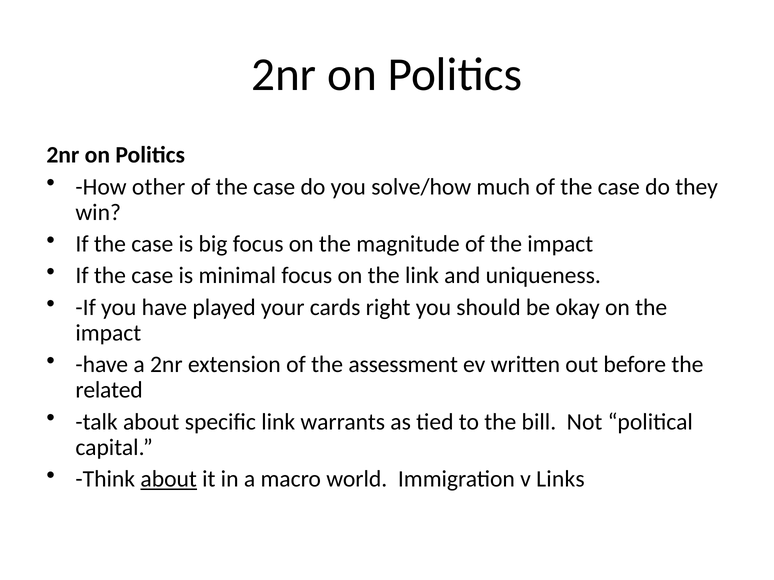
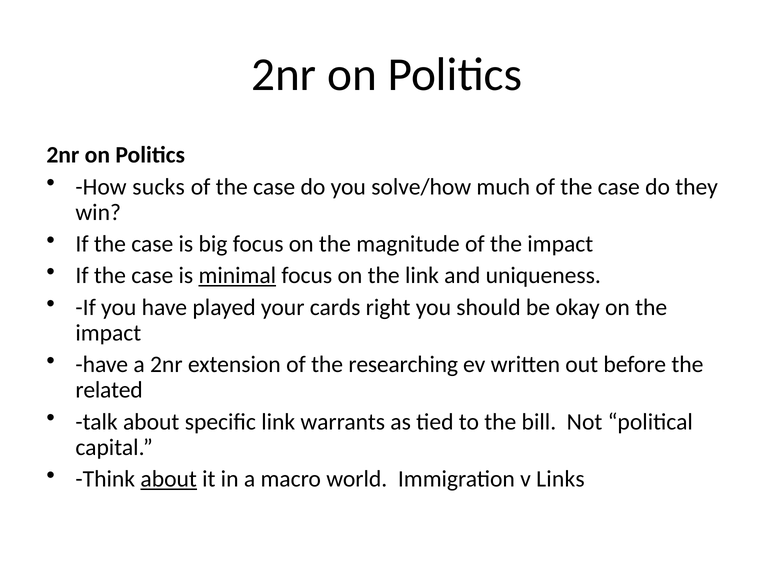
other: other -> sucks
minimal underline: none -> present
assessment: assessment -> researching
